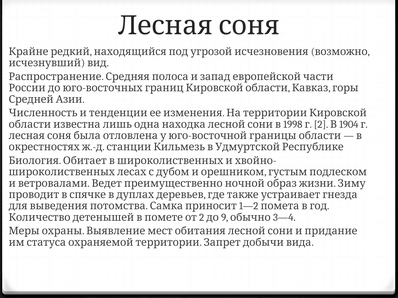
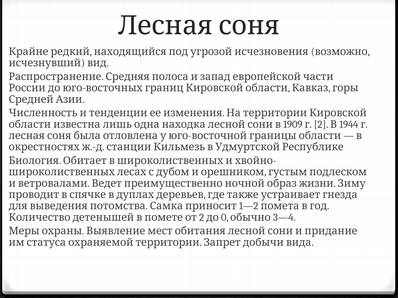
1998: 1998 -> 1909
1904: 1904 -> 1944
9: 9 -> 0
